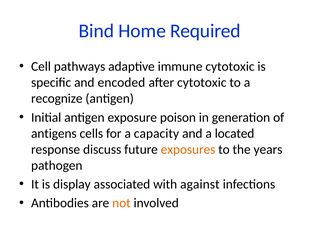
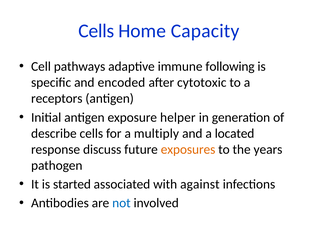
Bind at (96, 31): Bind -> Cells
Required: Required -> Capacity
immune cytotoxic: cytotoxic -> following
recognize: recognize -> receptors
poison: poison -> helper
antigens: antigens -> describe
capacity: capacity -> multiply
display: display -> started
not colour: orange -> blue
